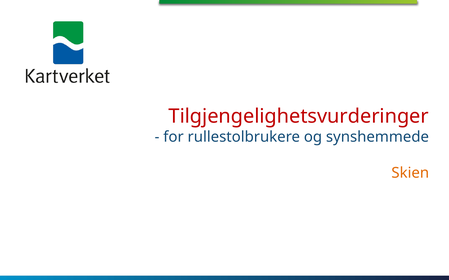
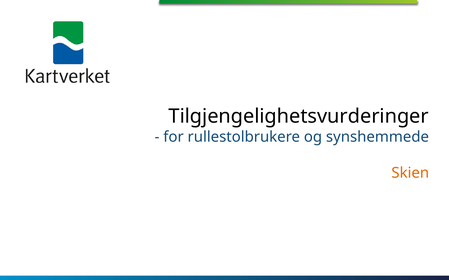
Tilgjengelighetsvurderinger colour: red -> black
